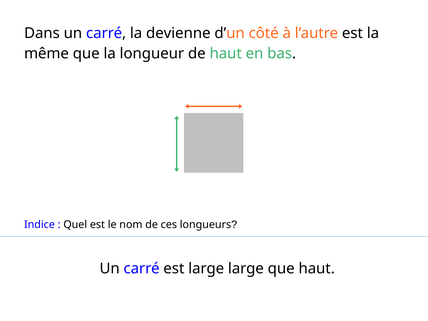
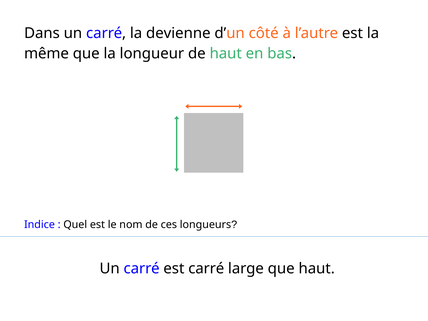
est large: large -> carré
